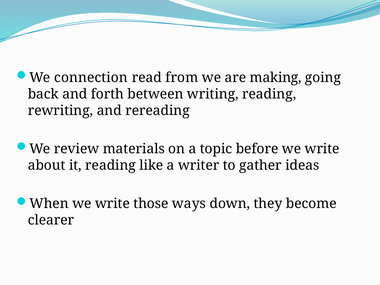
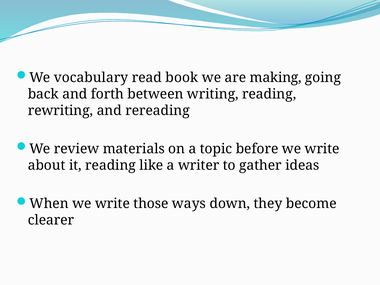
connection: connection -> vocabulary
from: from -> book
